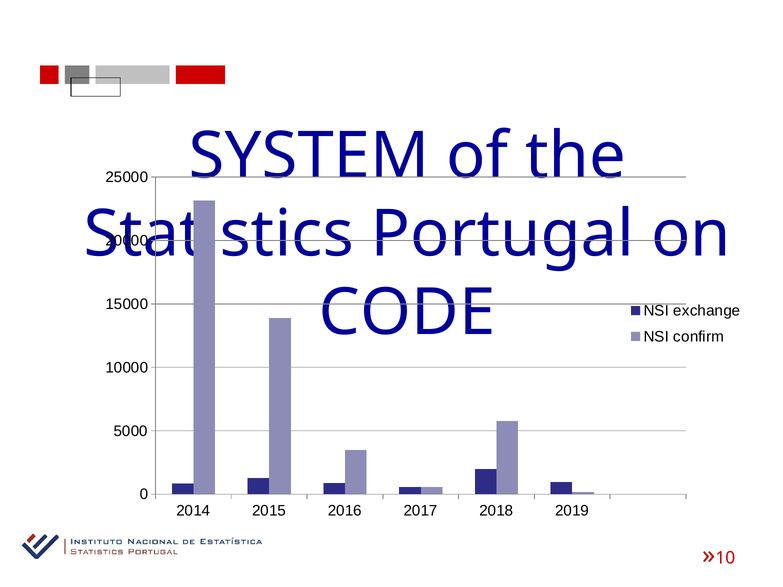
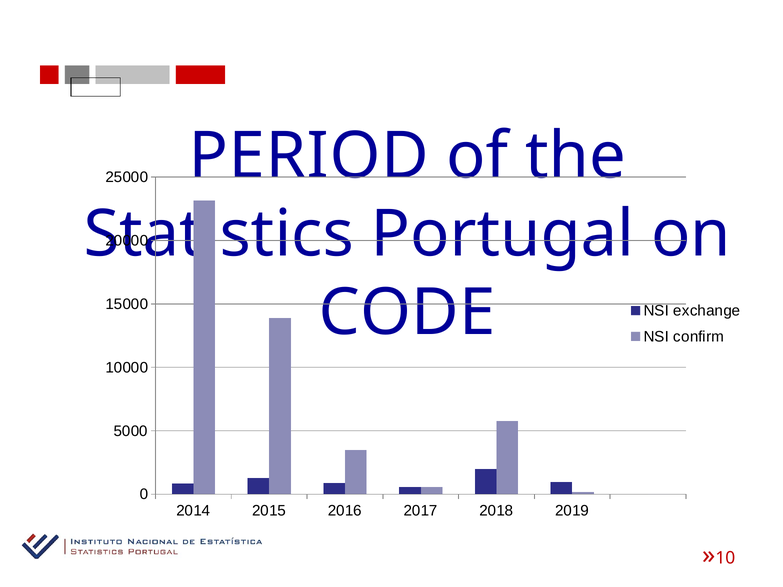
SYSTEM: SYSTEM -> PERIOD
